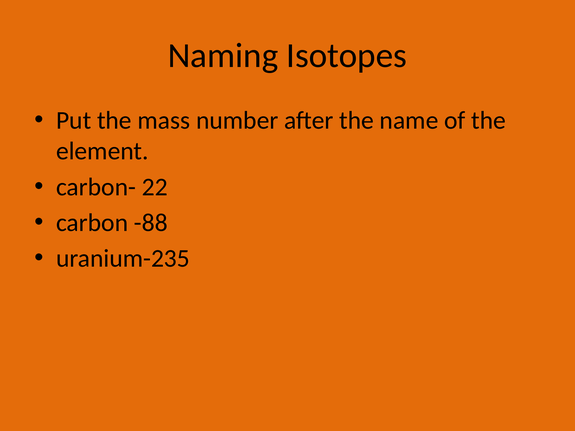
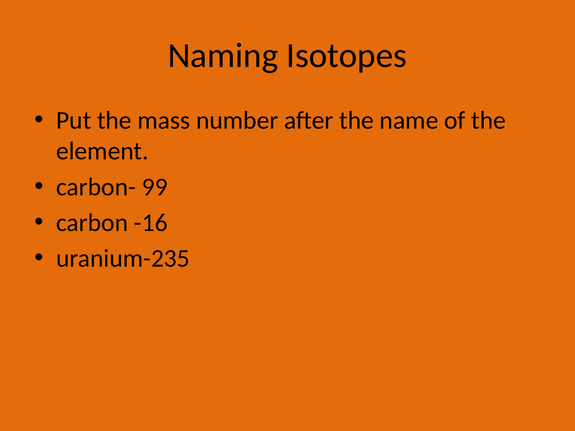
22: 22 -> 99
-88: -88 -> -16
